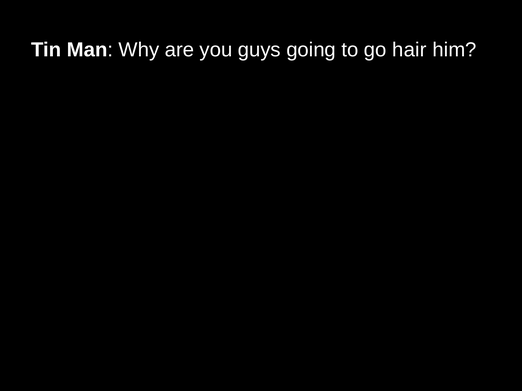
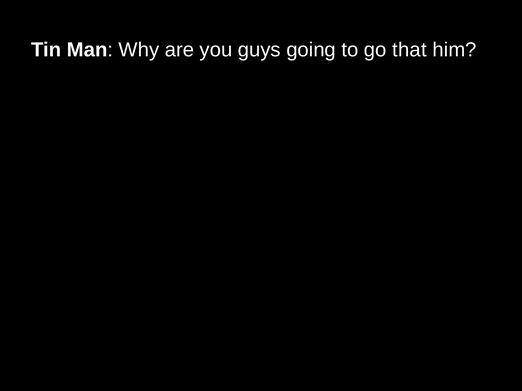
hair: hair -> that
